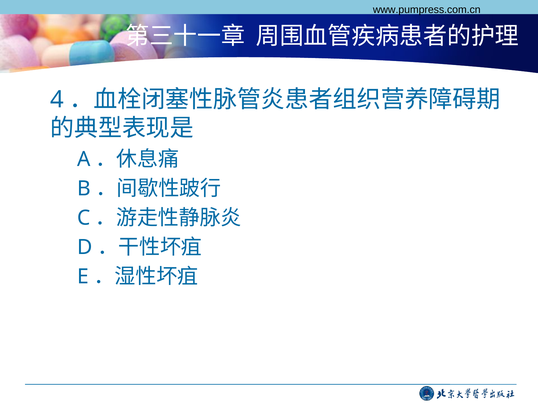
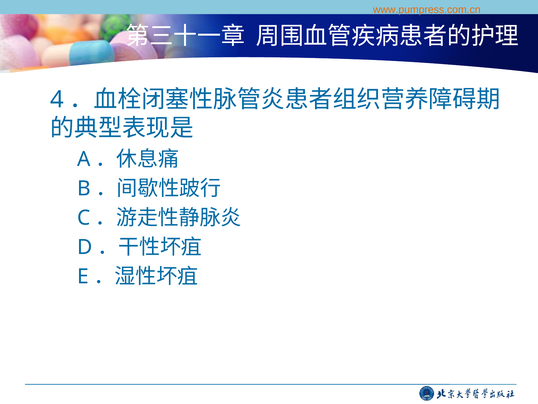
www.pumpress.com.cn colour: black -> orange
